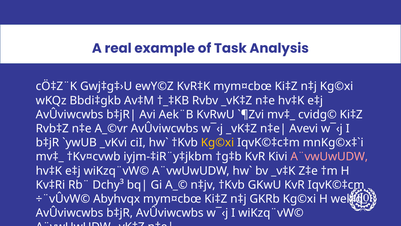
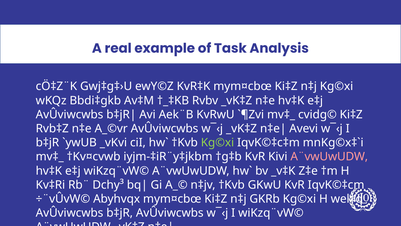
Kg©xi at (217, 142) colour: yellow -> light green
